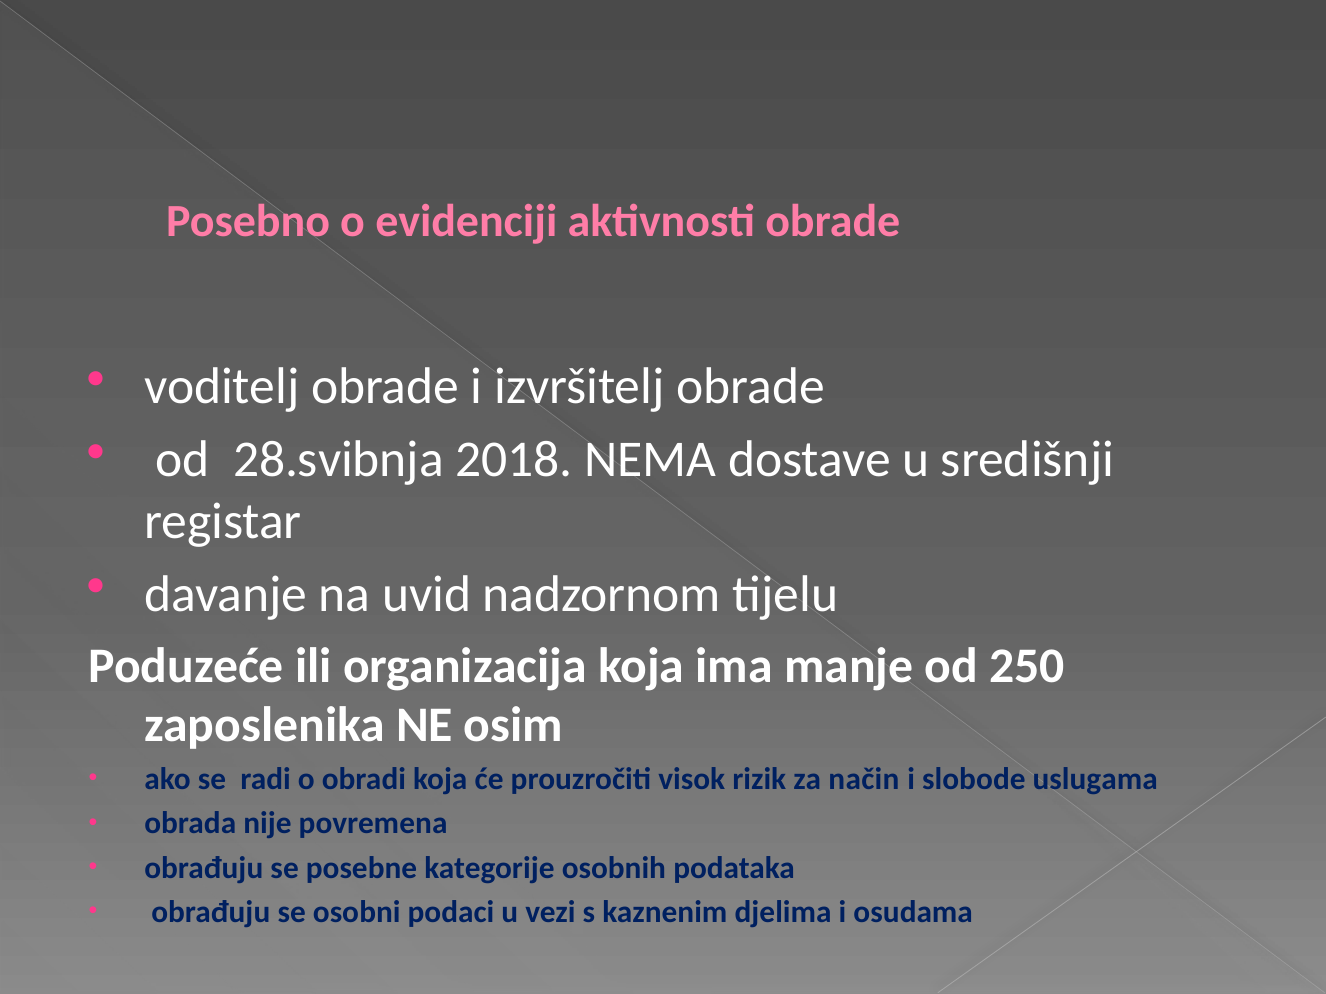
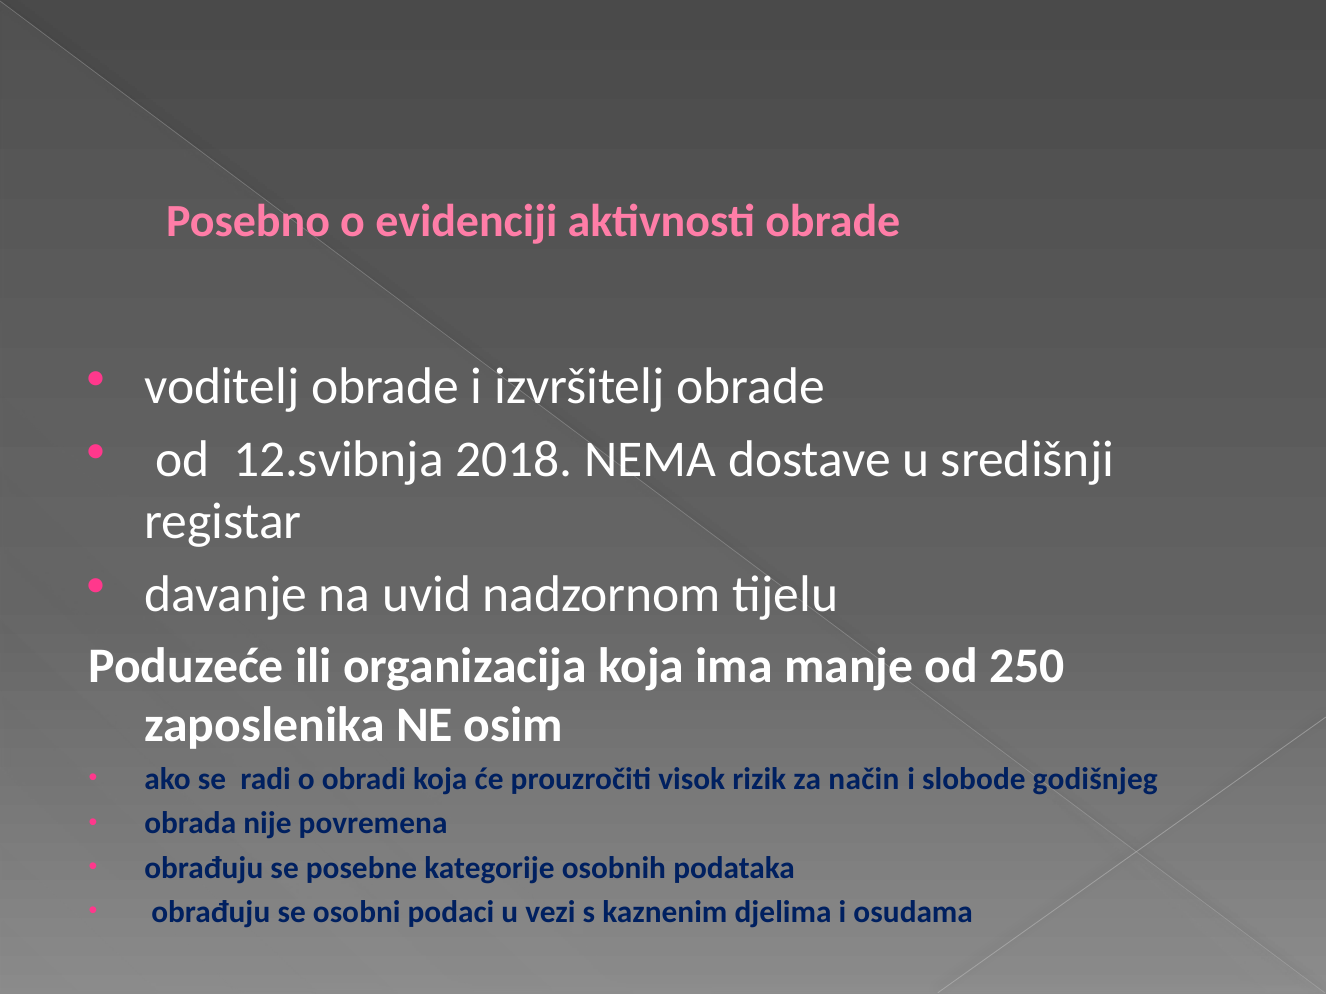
28.svibnja: 28.svibnja -> 12.svibnja
uslugama: uslugama -> godišnjeg
